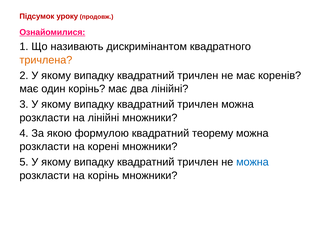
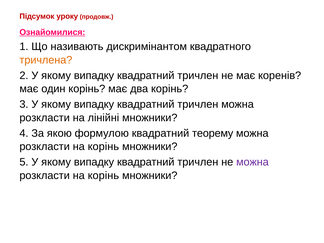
два лінійні: лінійні -> корінь
корені at (103, 147): корені -> корінь
можна at (252, 162) colour: blue -> purple
